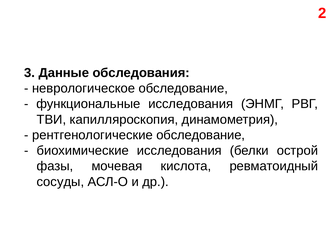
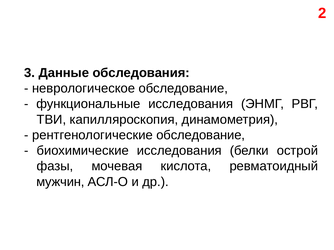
сосуды: сосуды -> мужчин
